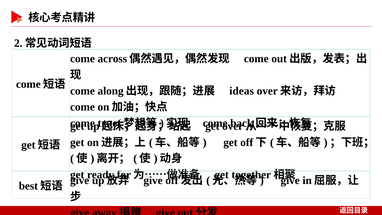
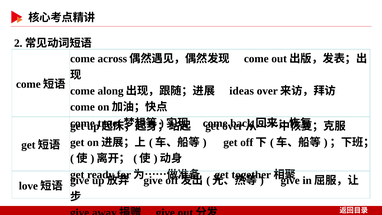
best: best -> love
